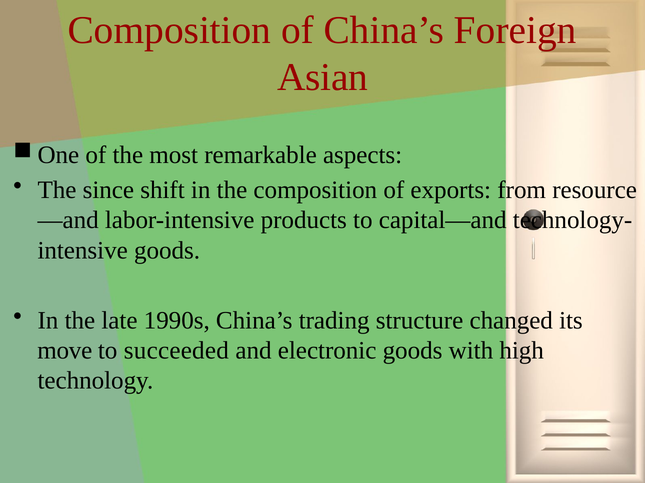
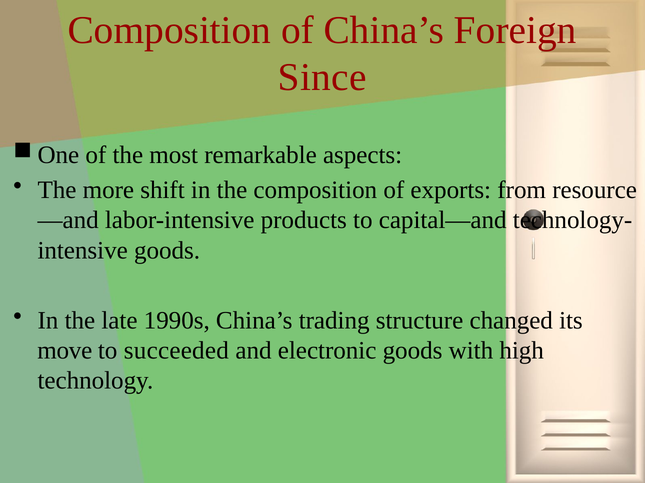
Asian: Asian -> Since
since: since -> more
